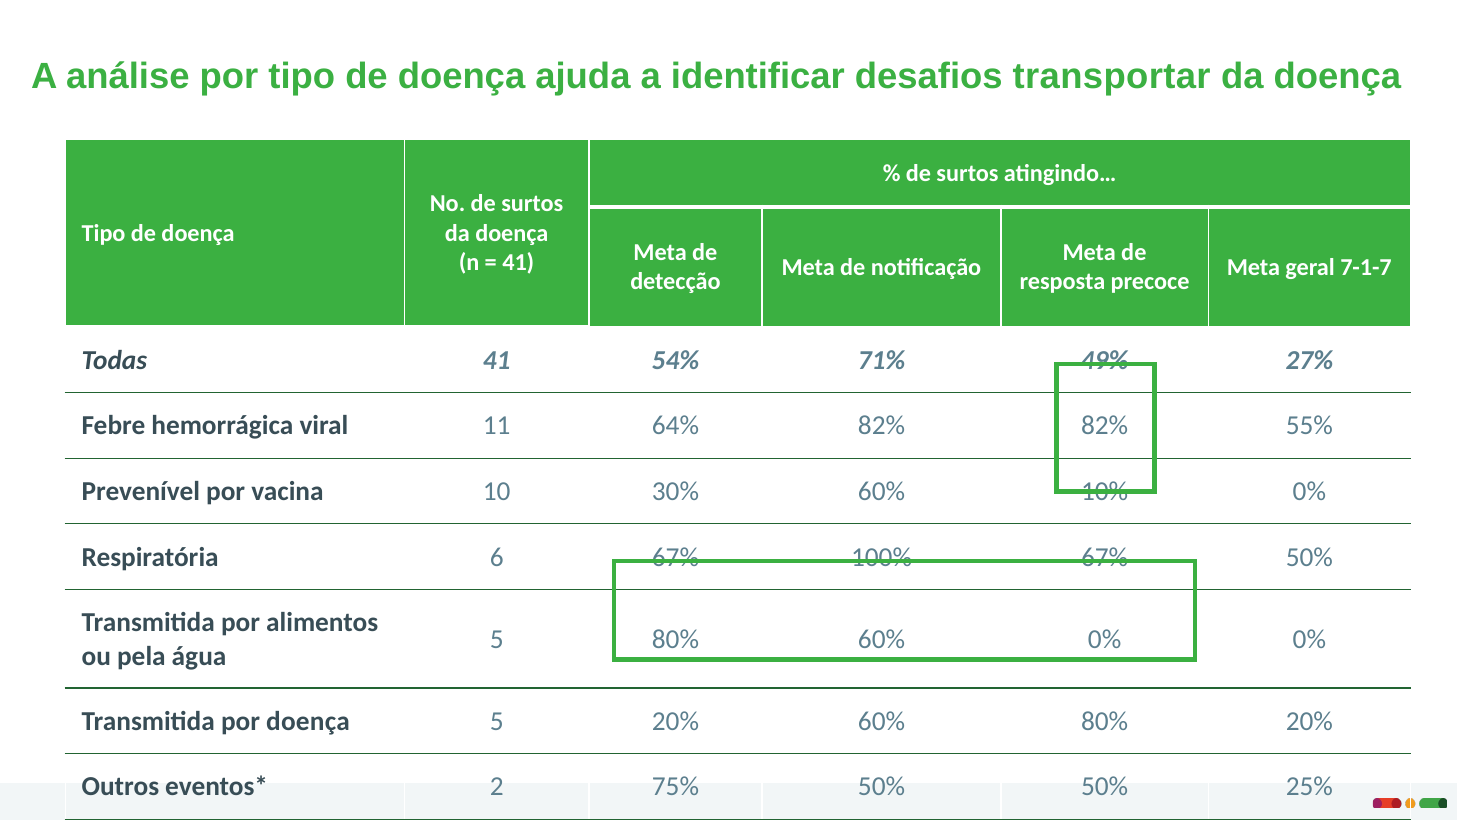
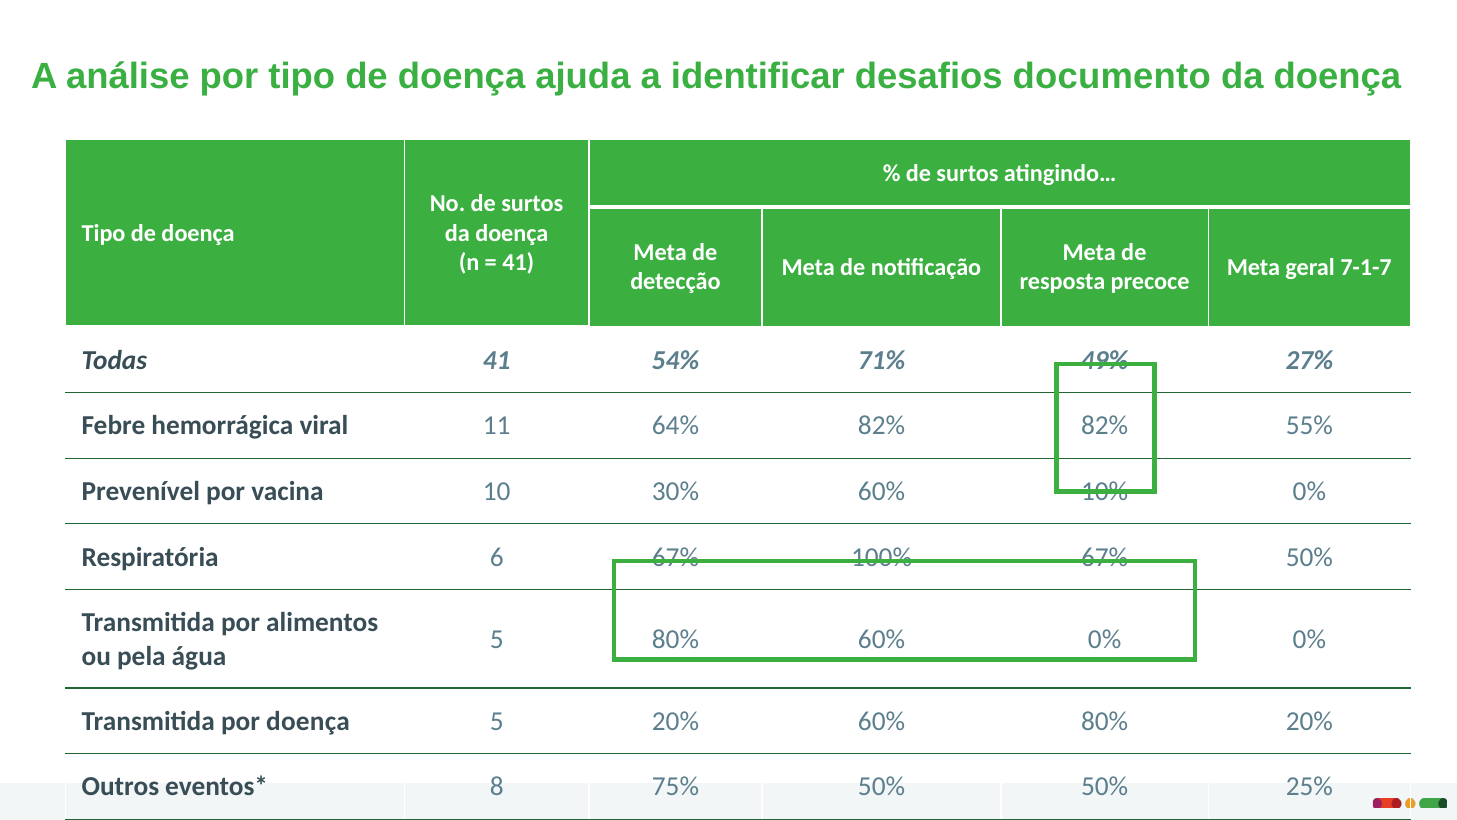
transportar: transportar -> documento
2: 2 -> 8
